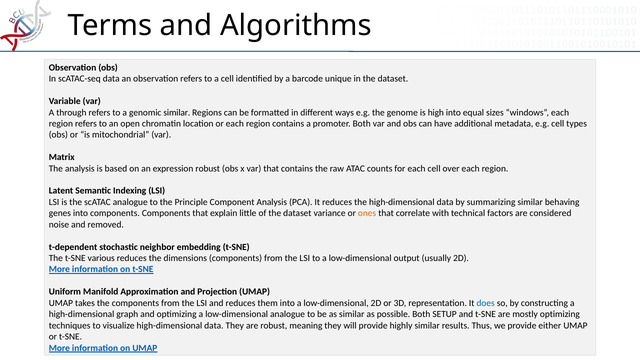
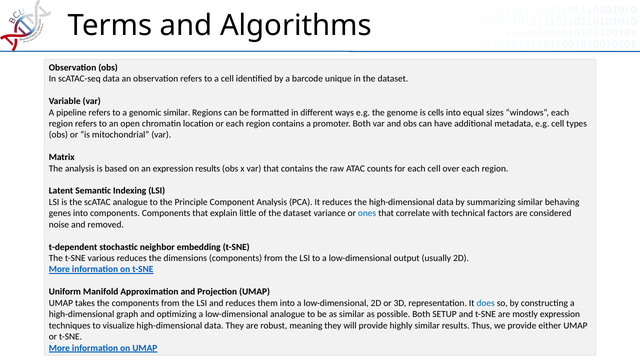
through: through -> pipeline
high: high -> cells
expression robust: robust -> results
ones colour: orange -> blue
mostly optimizing: optimizing -> expression
